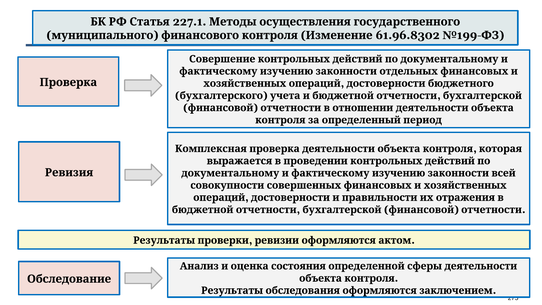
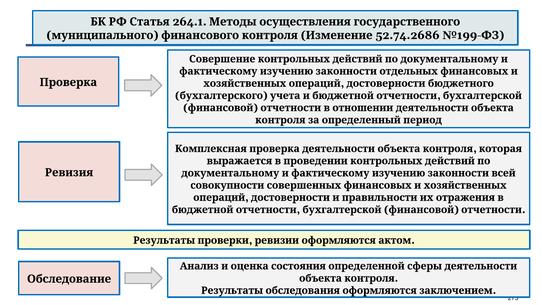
227.1: 227.1 -> 264.1
61.96.8302: 61.96.8302 -> 52.74.2686
